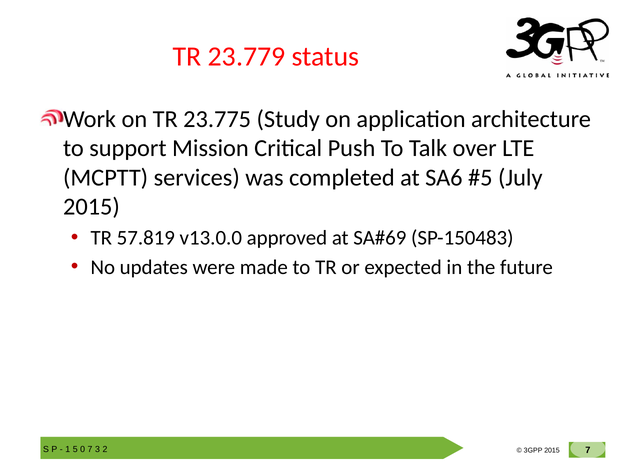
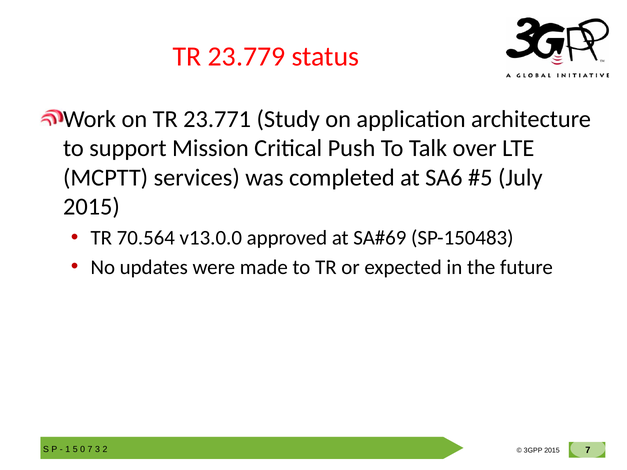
23.775: 23.775 -> 23.771
57.819: 57.819 -> 70.564
